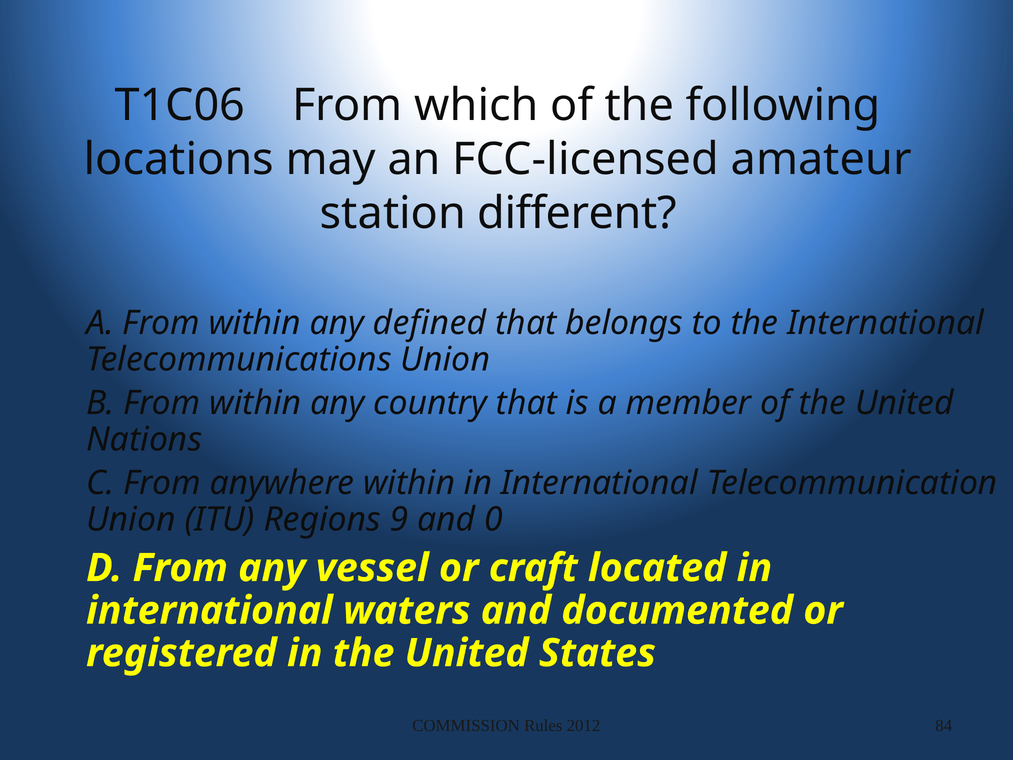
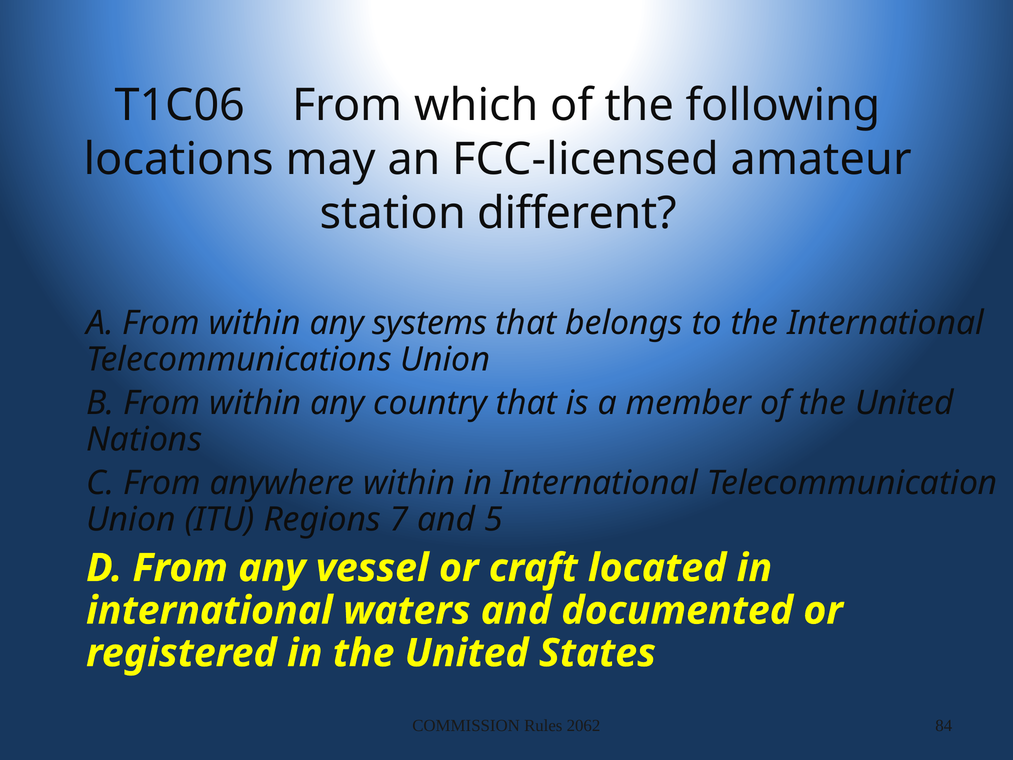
defined: defined -> systems
9: 9 -> 7
0: 0 -> 5
2012: 2012 -> 2062
